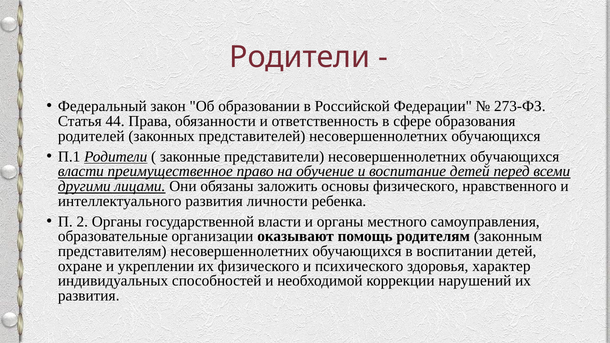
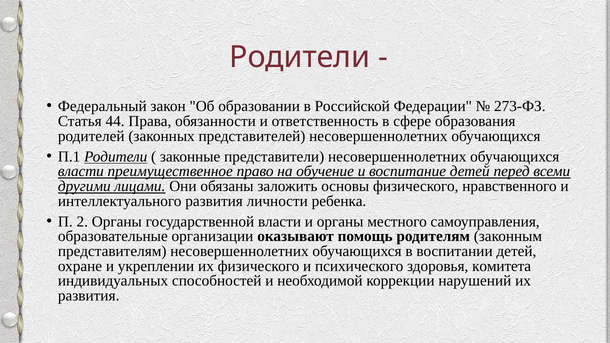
характер: характер -> комитета
